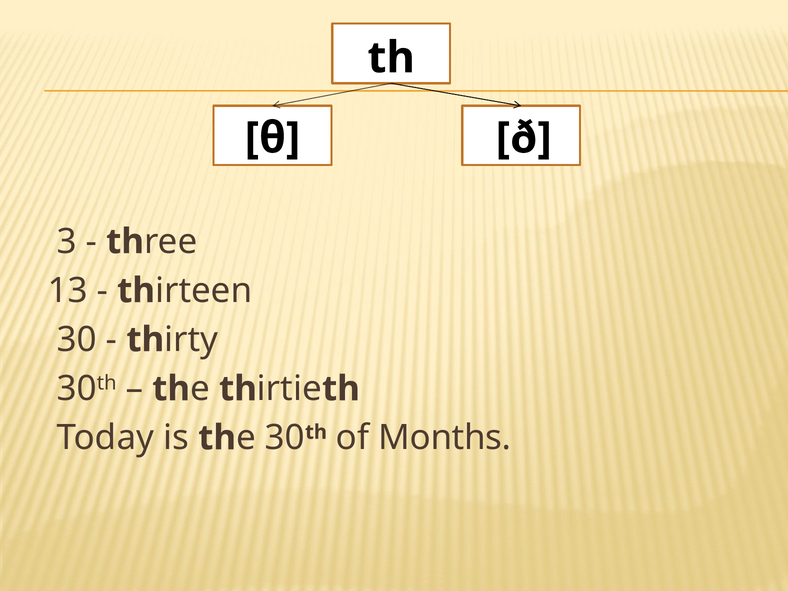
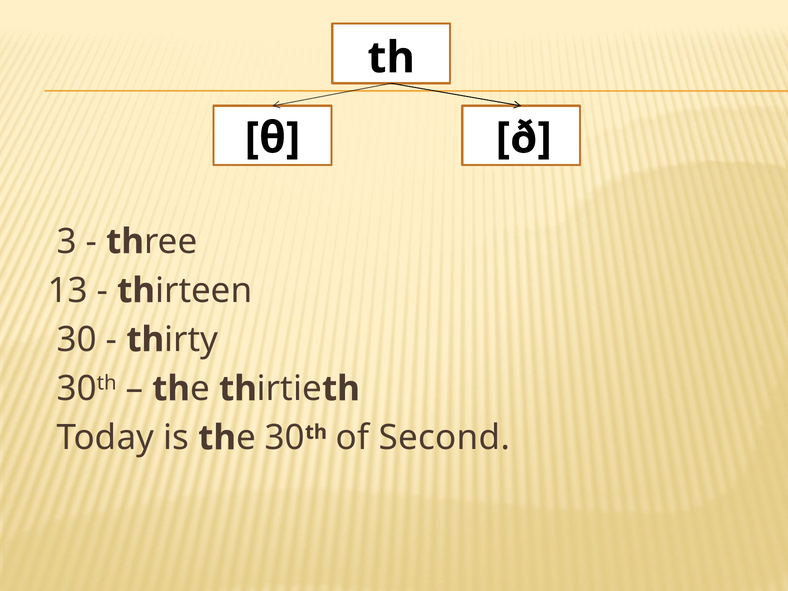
Months: Months -> Second
